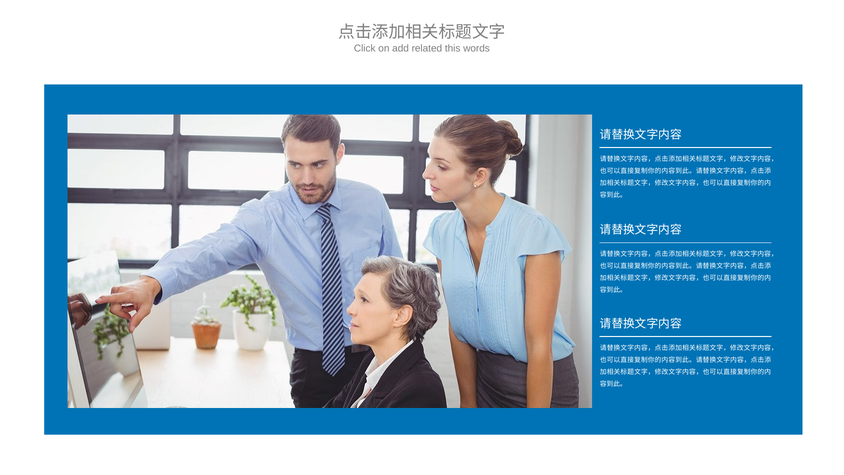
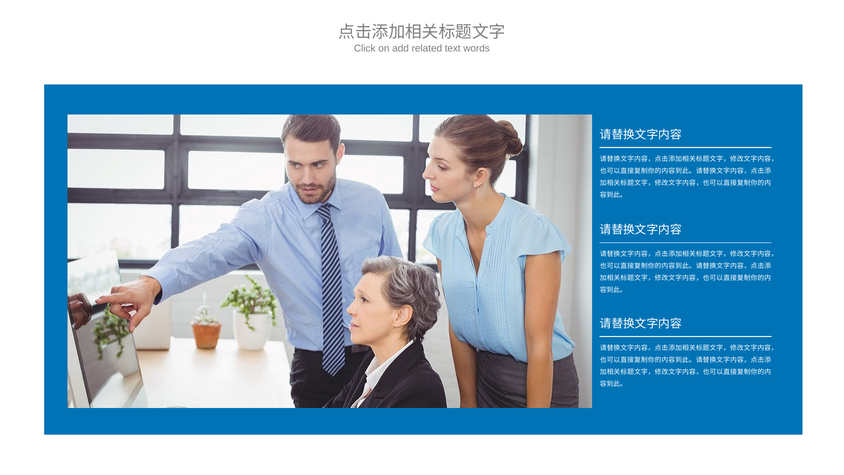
this: this -> text
